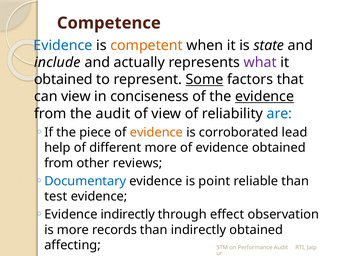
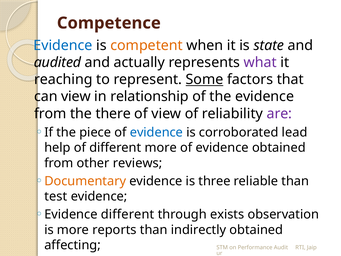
include: include -> audited
obtained at (63, 79): obtained -> reaching
conciseness: conciseness -> relationship
evidence at (265, 96) underline: present -> none
the audit: audit -> there
are colour: blue -> purple
evidence at (156, 132) colour: orange -> blue
Documentary colour: blue -> orange
point: point -> three
Evidence indirectly: indirectly -> different
effect: effect -> exists
records: records -> reports
